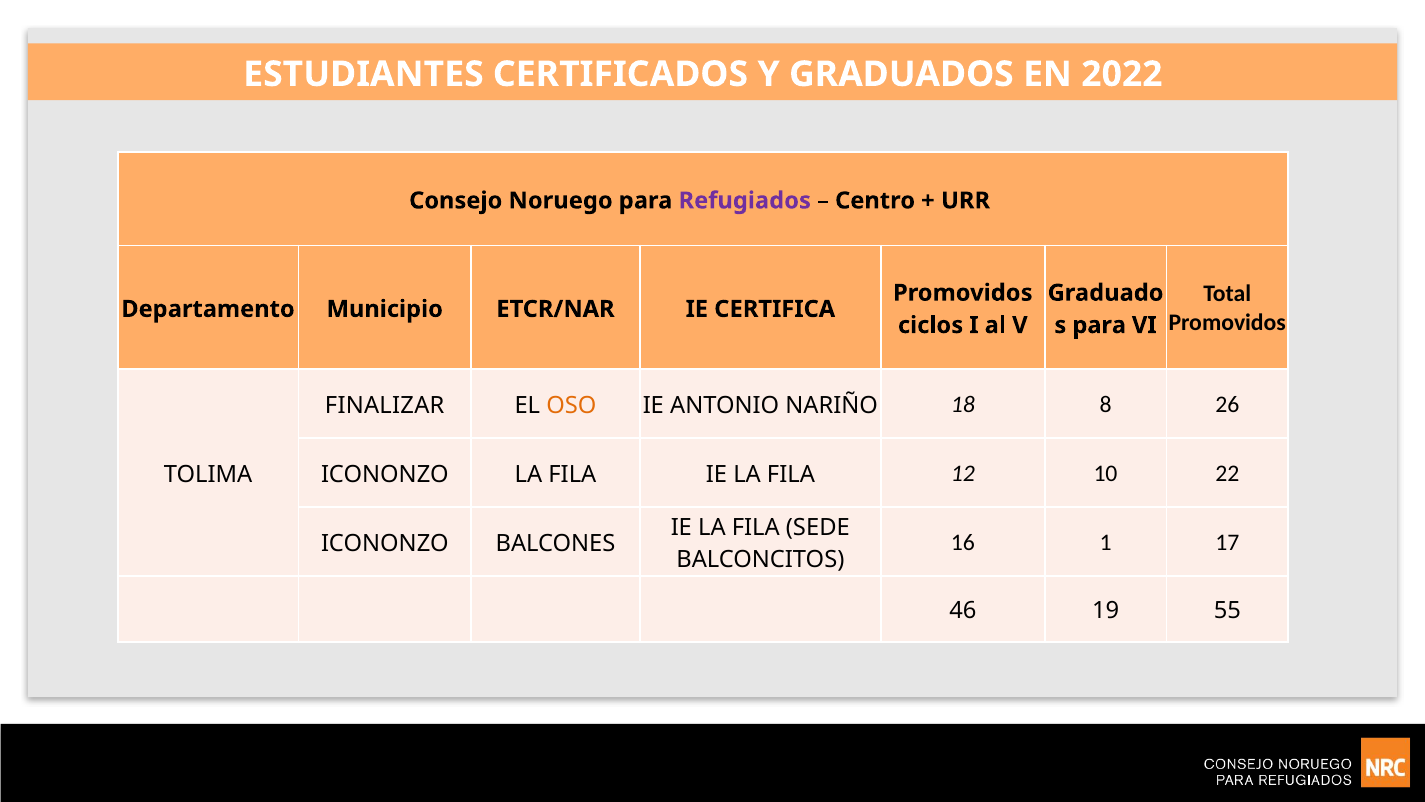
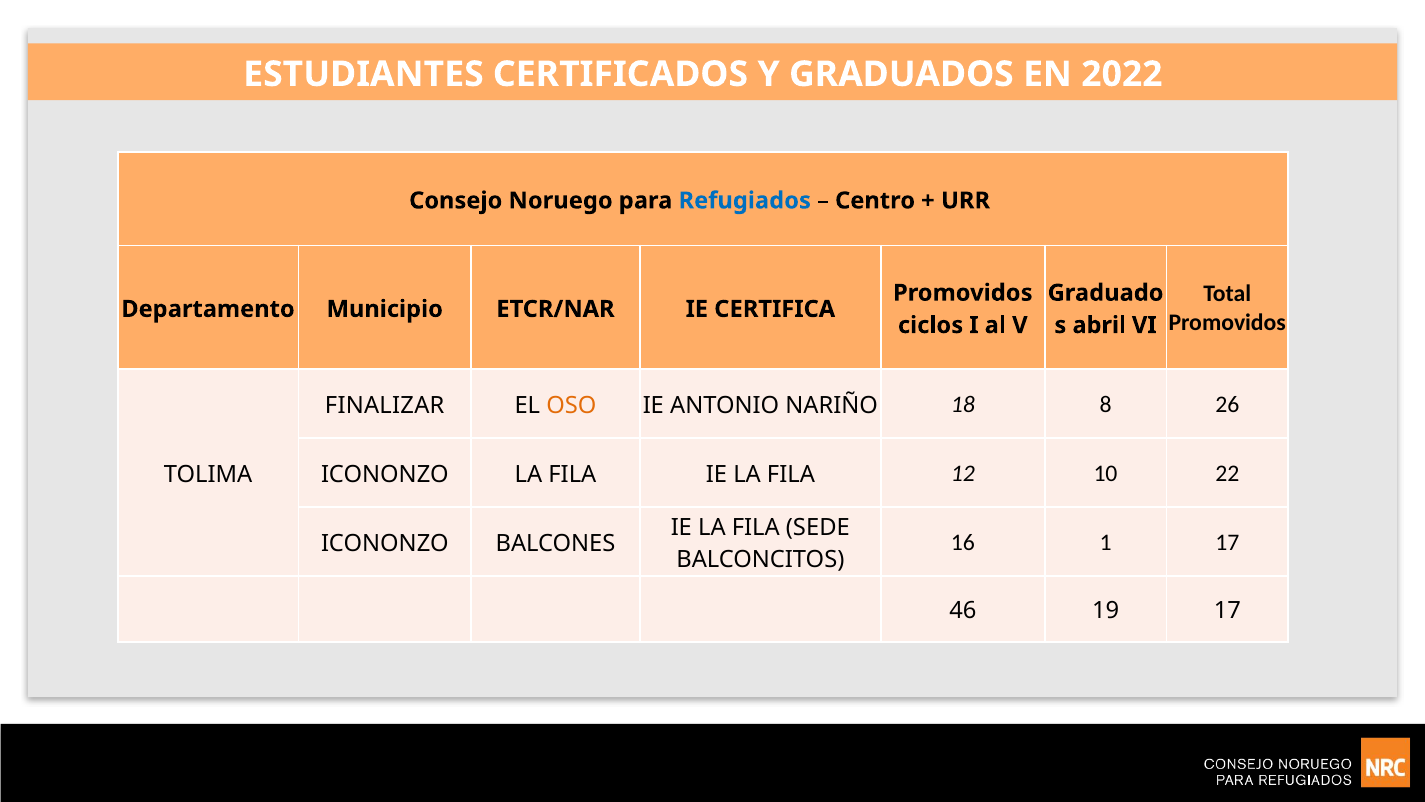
Refugiados colour: purple -> blue
para at (1099, 325): para -> abril
19 55: 55 -> 17
